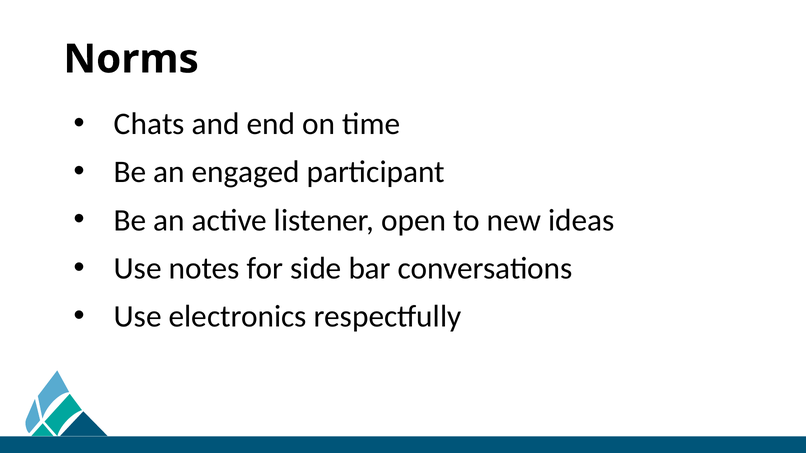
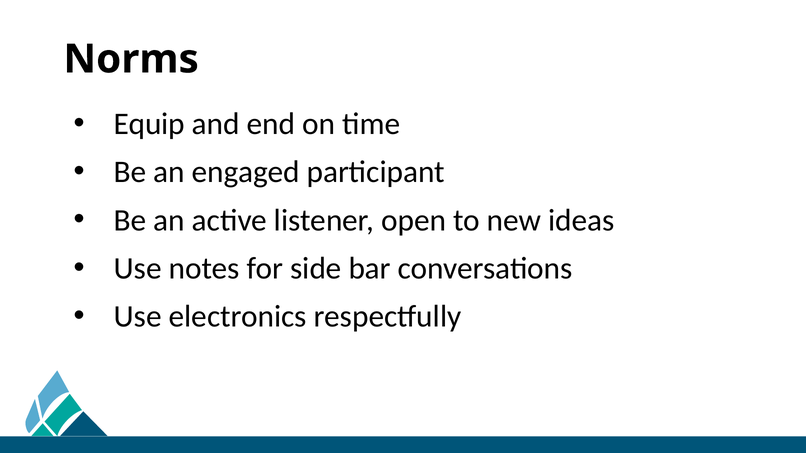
Chats: Chats -> Equip
